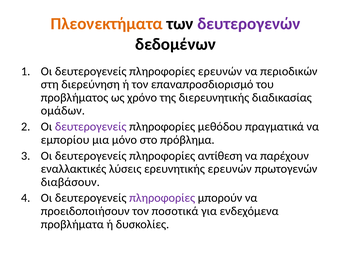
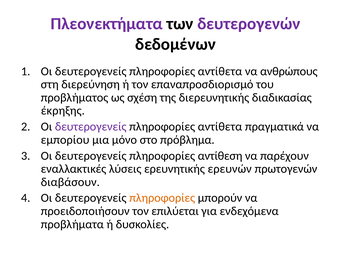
Πλεονεκτήματα colour: orange -> purple
ερευνών at (220, 71): ερευνών -> αντίθετα
περιοδικών: περιοδικών -> ανθρώπους
χρόνο: χρόνο -> σχέση
ομάδων: ομάδων -> έκρηξης
μεθόδου at (220, 127): μεθόδου -> αντίθετα
πληροφορίες at (162, 198) colour: purple -> orange
ποσοτικά: ποσοτικά -> επιλύεται
